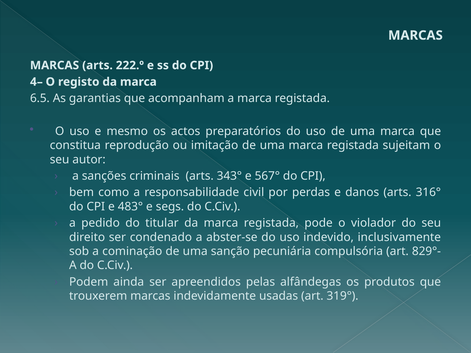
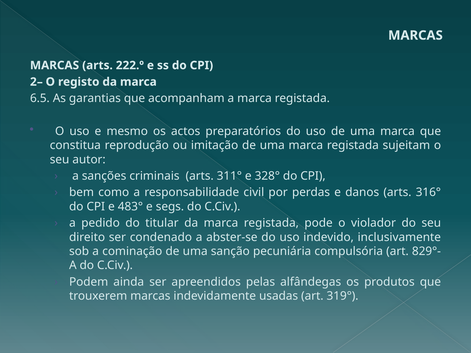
4–: 4– -> 2–
343°: 343° -> 311°
567°: 567° -> 328°
